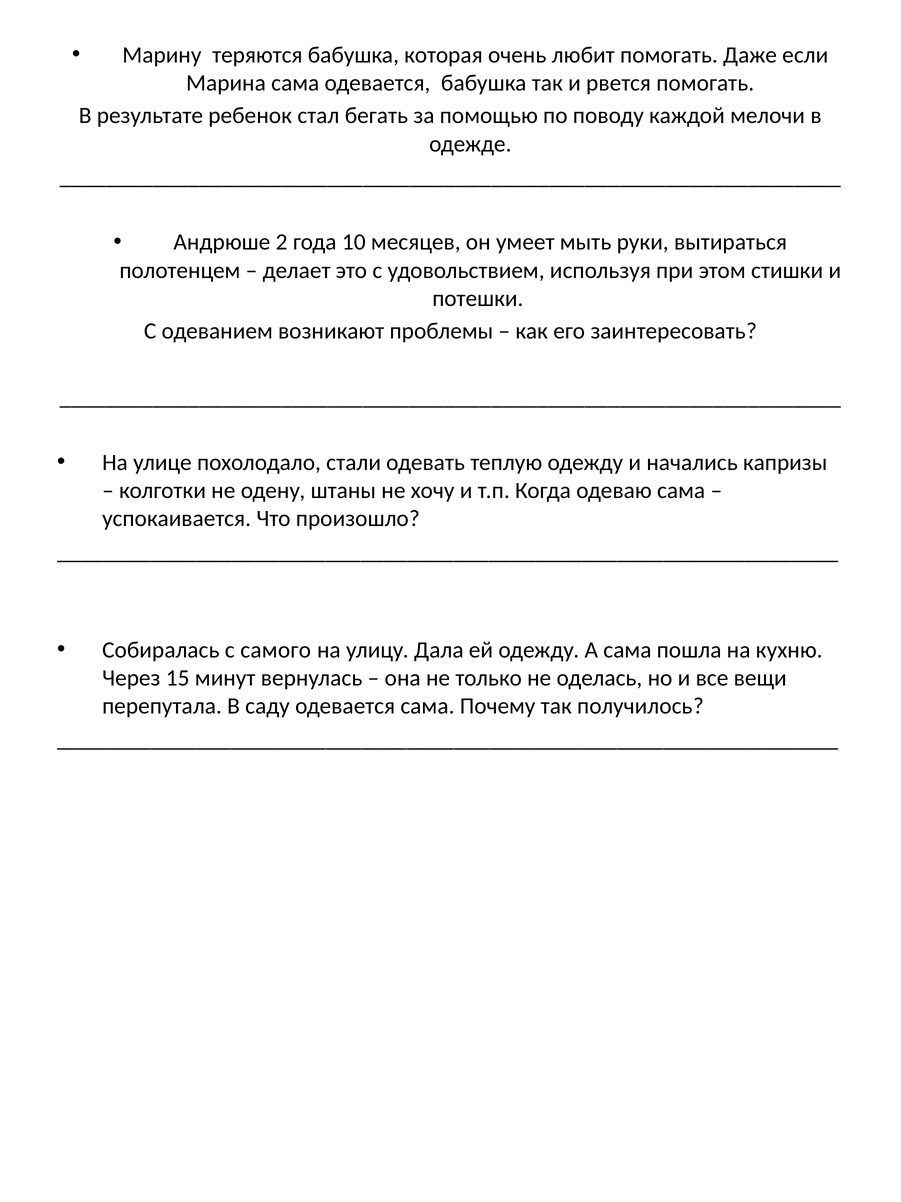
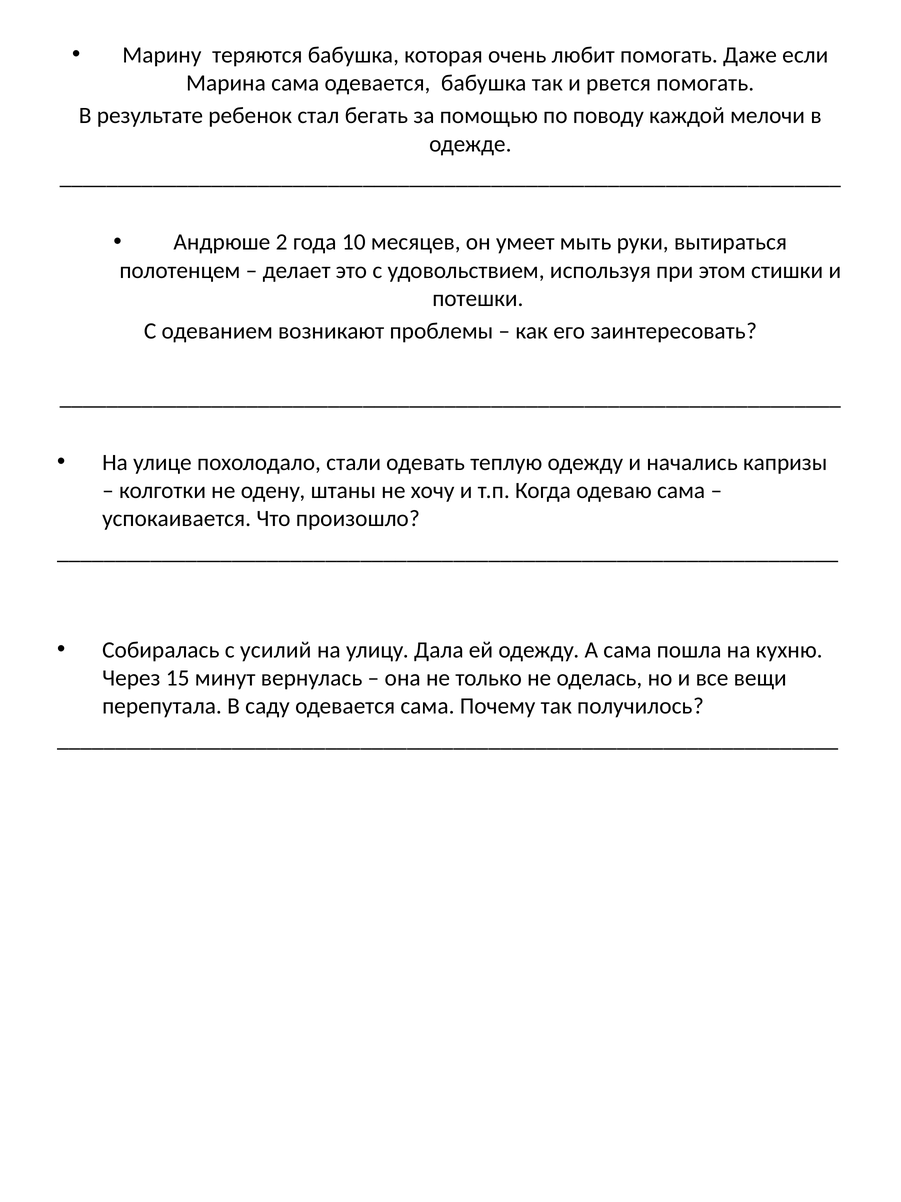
самого: самого -> усилий
